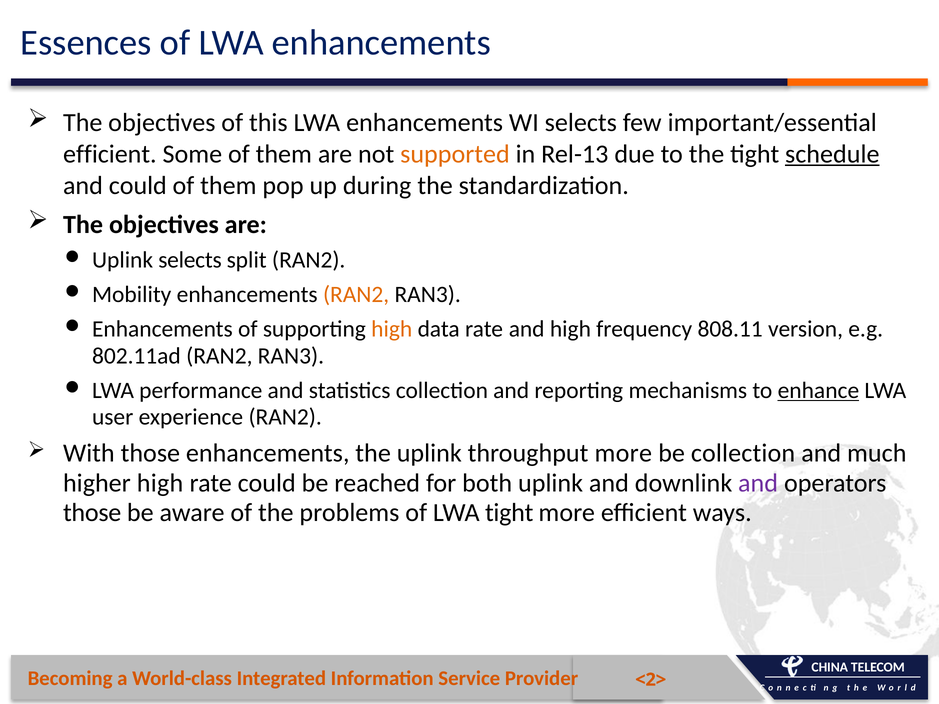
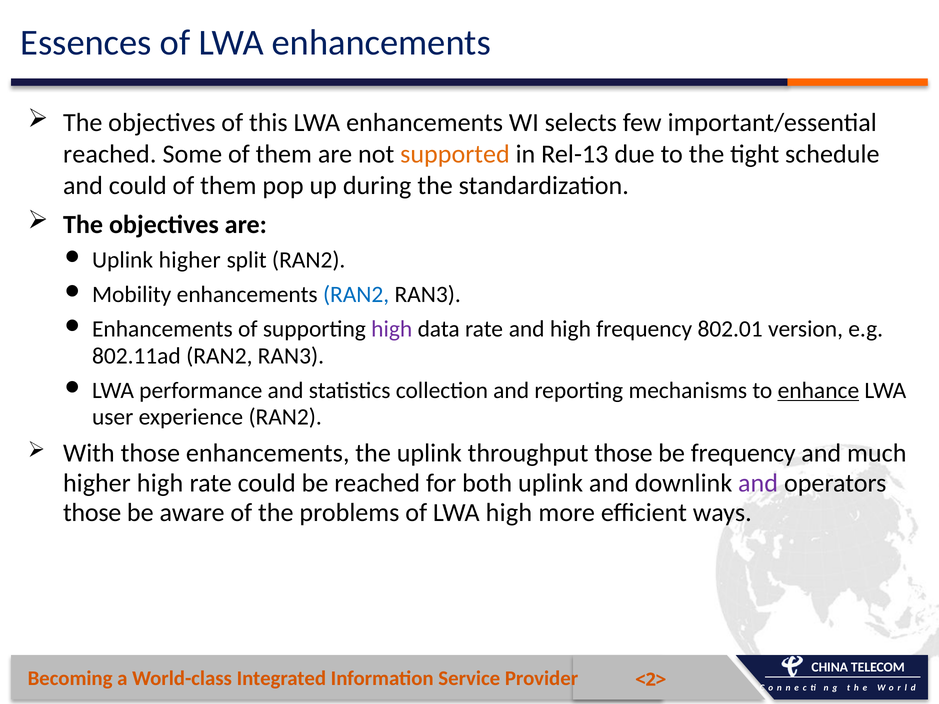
efficient at (110, 154): efficient -> reached
schedule underline: present -> none
Uplink selects: selects -> higher
RAN2 at (356, 295) colour: orange -> blue
high at (392, 329) colour: orange -> purple
808.11: 808.11 -> 802.01
throughput more: more -> those
be collection: collection -> frequency
LWA tight: tight -> high
